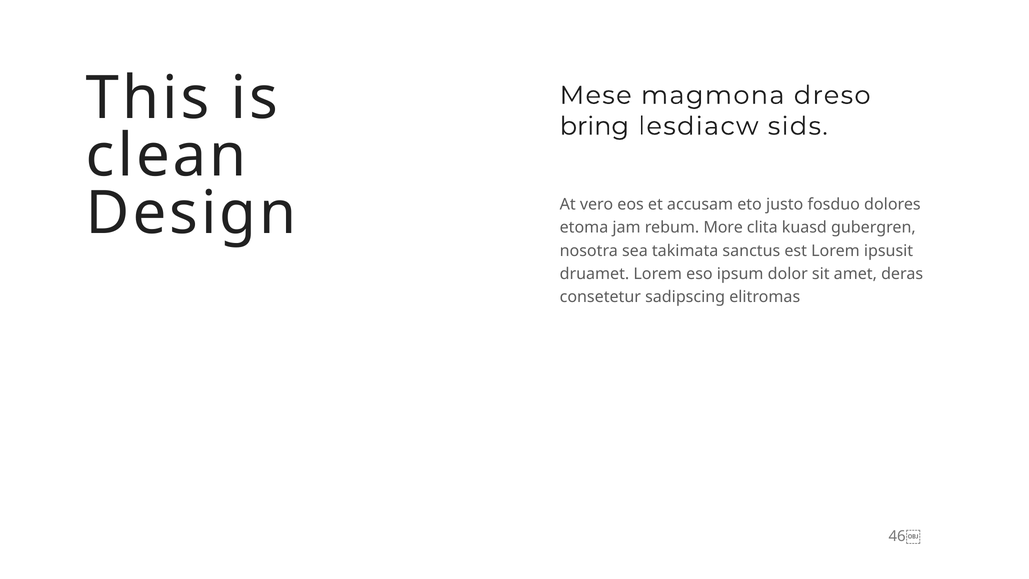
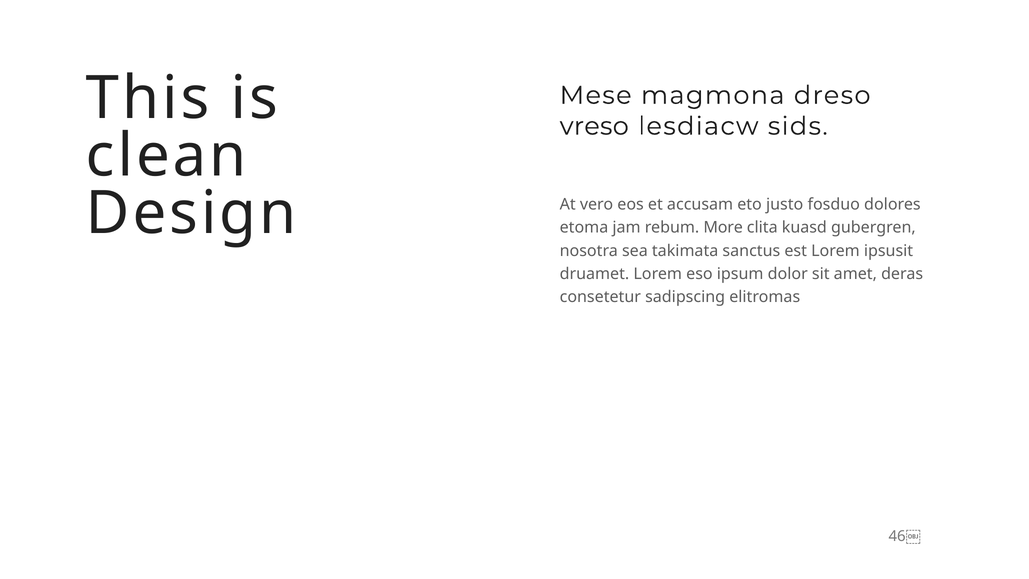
bring: bring -> vreso
